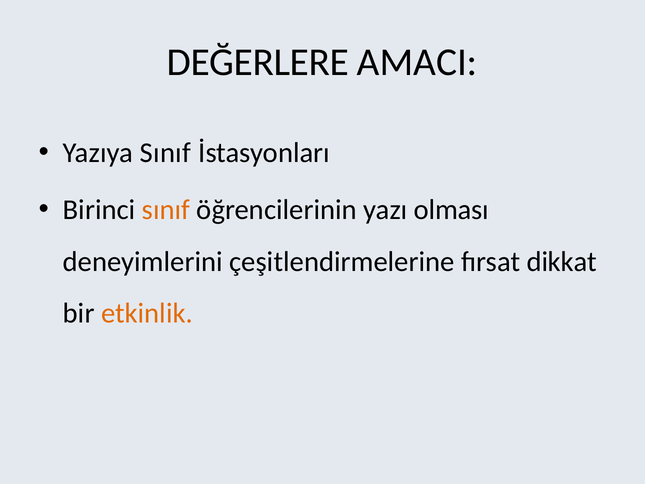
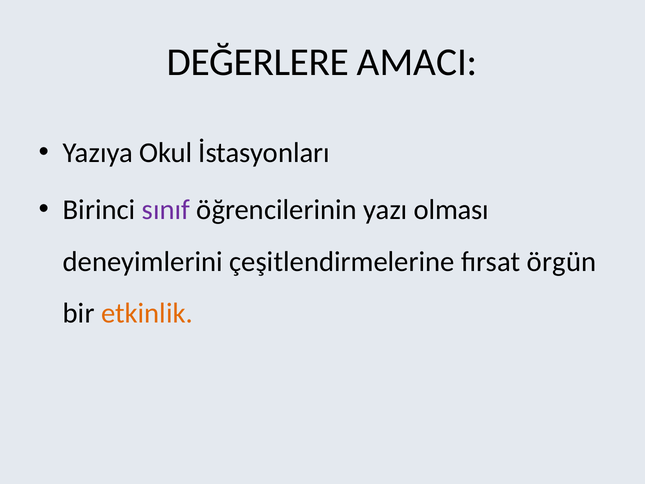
Yazıya Sınıf: Sınıf -> Okul
sınıf at (166, 210) colour: orange -> purple
dikkat: dikkat -> örgün
